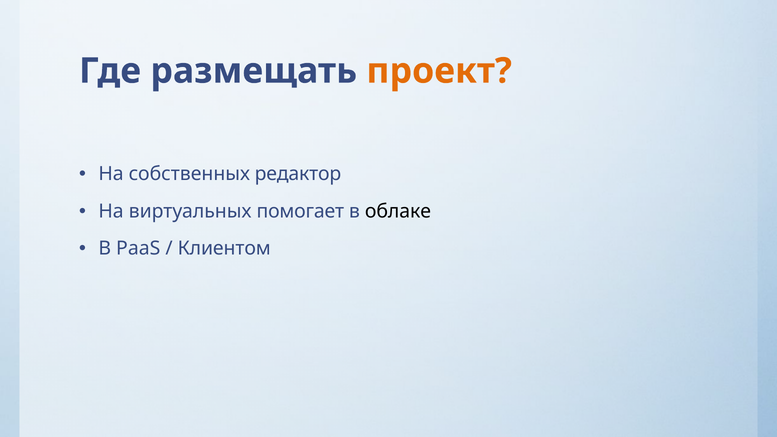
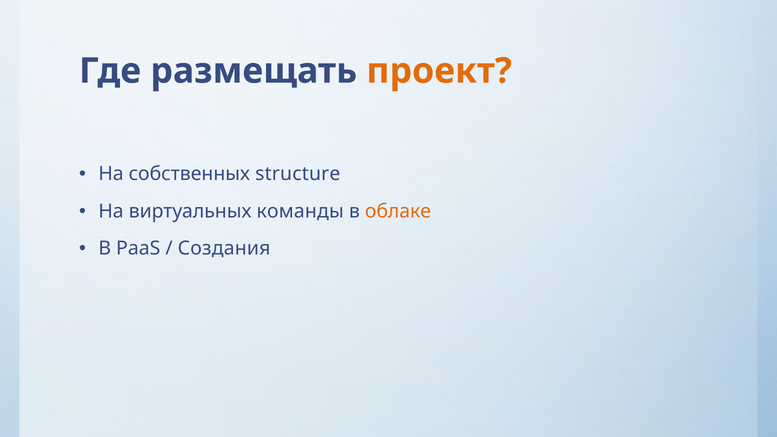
редактор: редактор -> structure
помогает: помогает -> команды
облаке colour: black -> orange
Клиентом: Клиентом -> Создания
